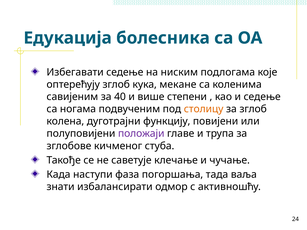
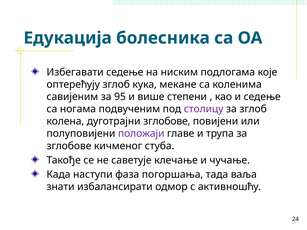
40: 40 -> 95
столицу colour: orange -> purple
дуготрајни функцију: функцију -> зглобове
